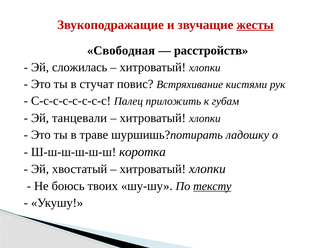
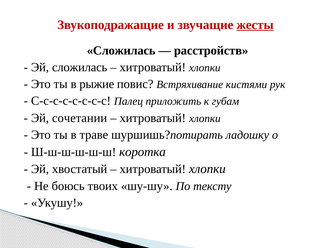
Свободная at (121, 51): Свободная -> Сложилась
стучат: стучат -> рыжие
танцевали: танцевали -> сочетании
тексту underline: present -> none
